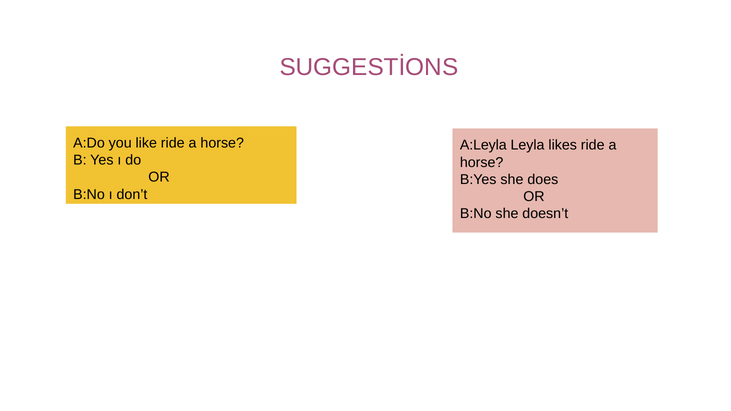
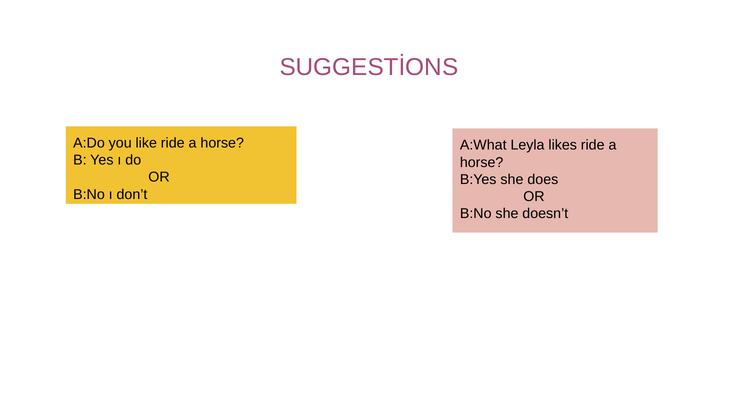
A:Leyla: A:Leyla -> A:What
